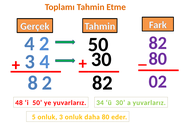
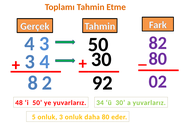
4 2: 2 -> 3
2 82: 82 -> 92
